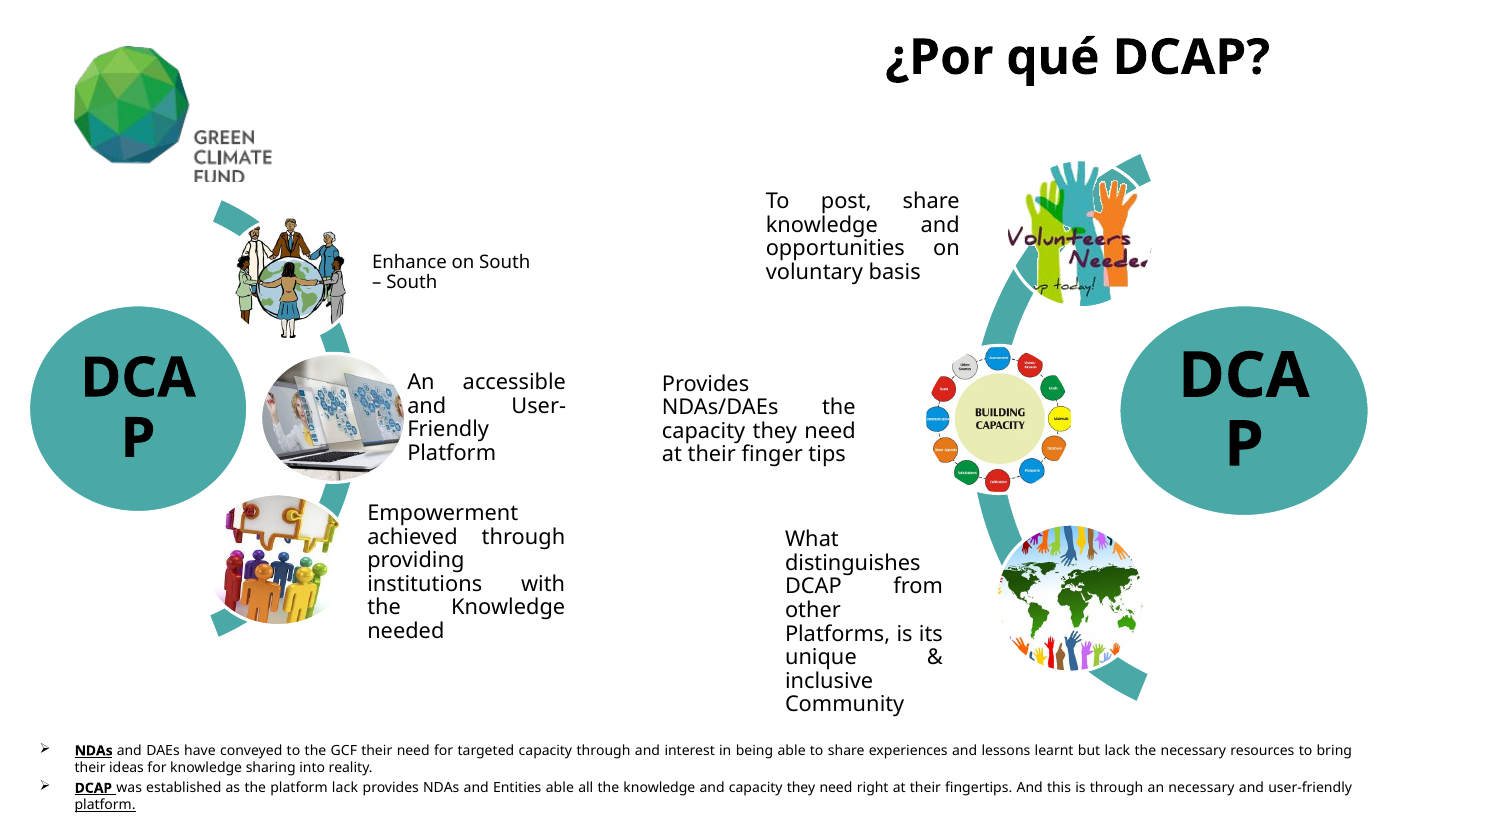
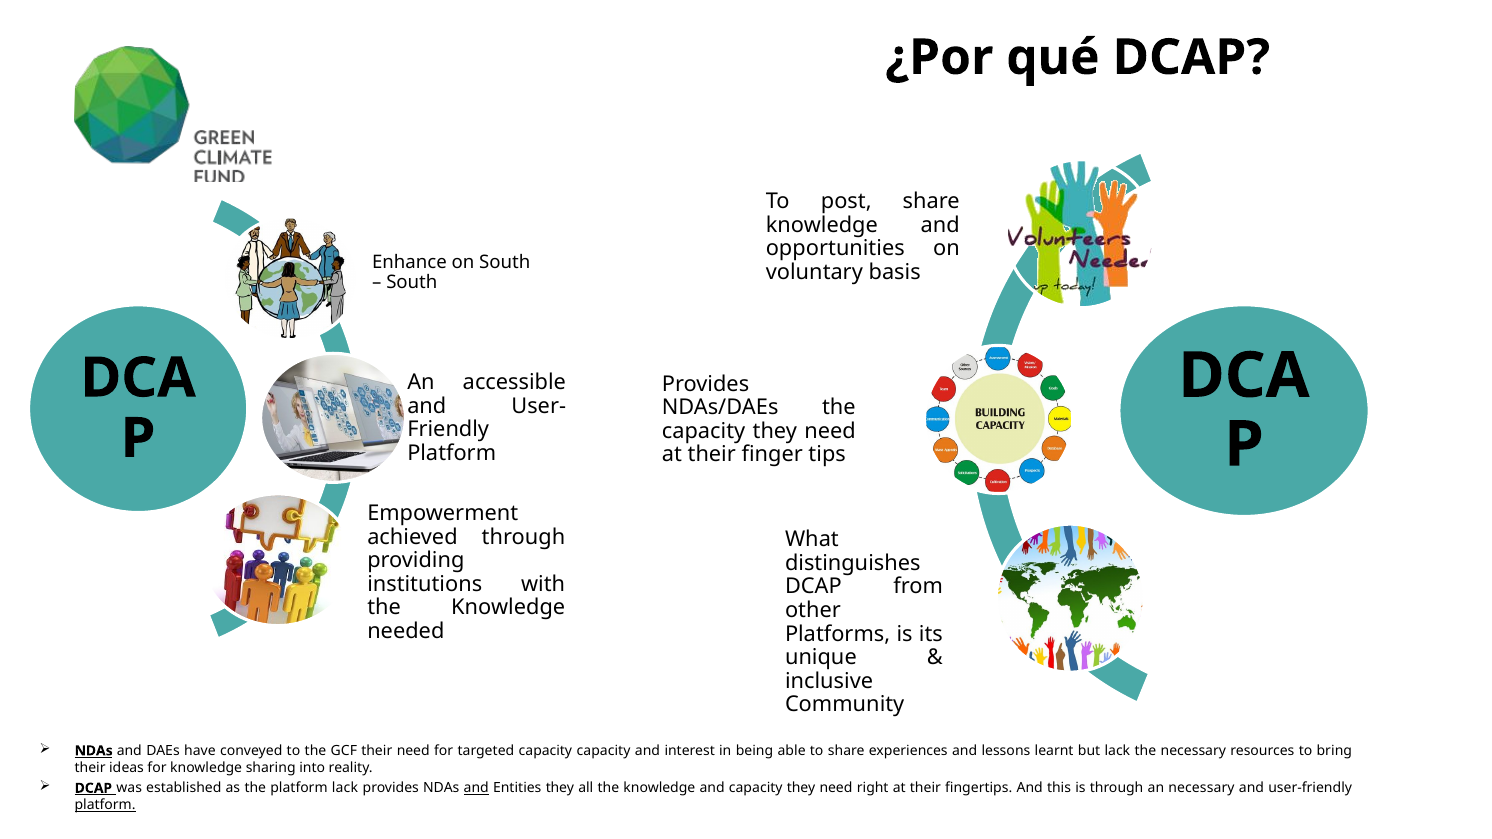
capacity through: through -> capacity
and at (476, 788) underline: none -> present
Entities able: able -> they
